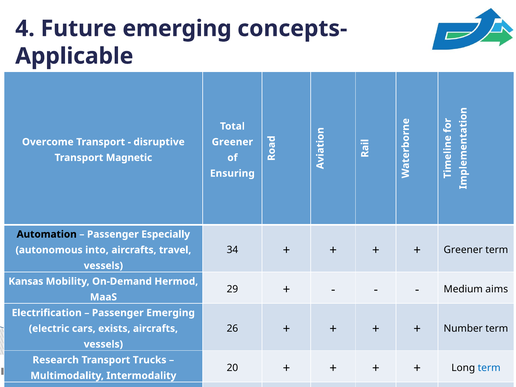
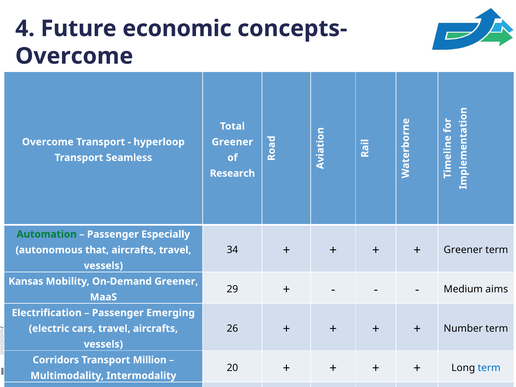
Future emerging: emerging -> economic
Applicable at (74, 56): Applicable -> Overcome
disruptive: disruptive -> hyperloop
Magnetic: Magnetic -> Seamless
Ensuring at (232, 173): Ensuring -> Research
Automation colour: black -> green
into: into -> that
On-Demand Hermod: Hermod -> Greener
cars exists: exists -> travel
Research at (56, 360): Research -> Corridors
Trucks: Trucks -> Million
